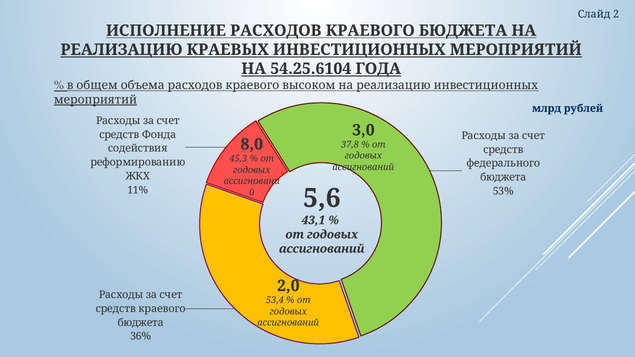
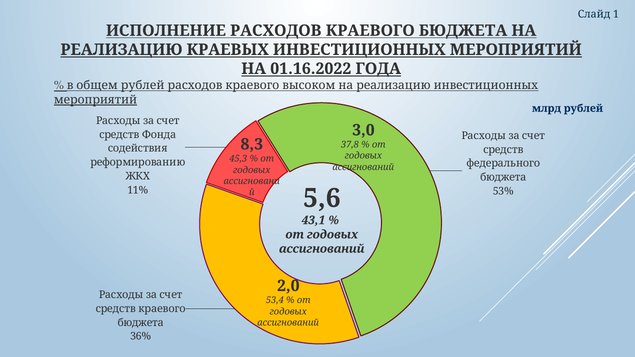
2: 2 -> 1
54.25.6104: 54.25.6104 -> 01.16.2022
общем объема: объема -> рублей
8,0: 8,0 -> 8,3
